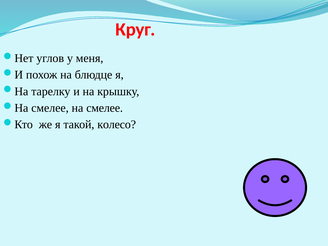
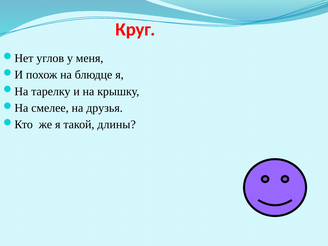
на смелее: смелее -> друзья
колесо: колесо -> длины
